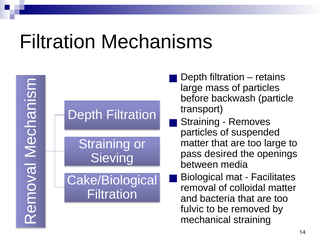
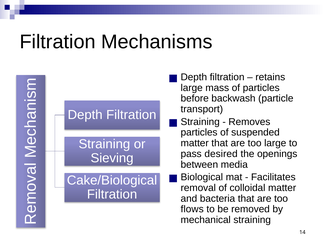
fulvic: fulvic -> flows
